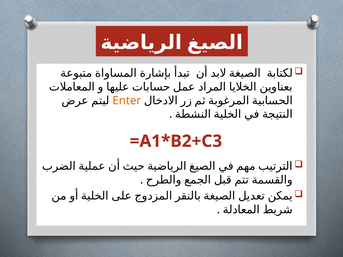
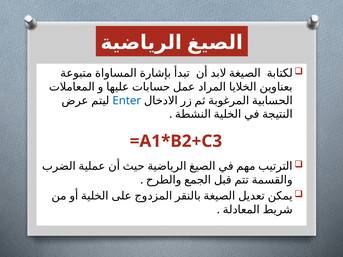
Enter colour: orange -> blue
